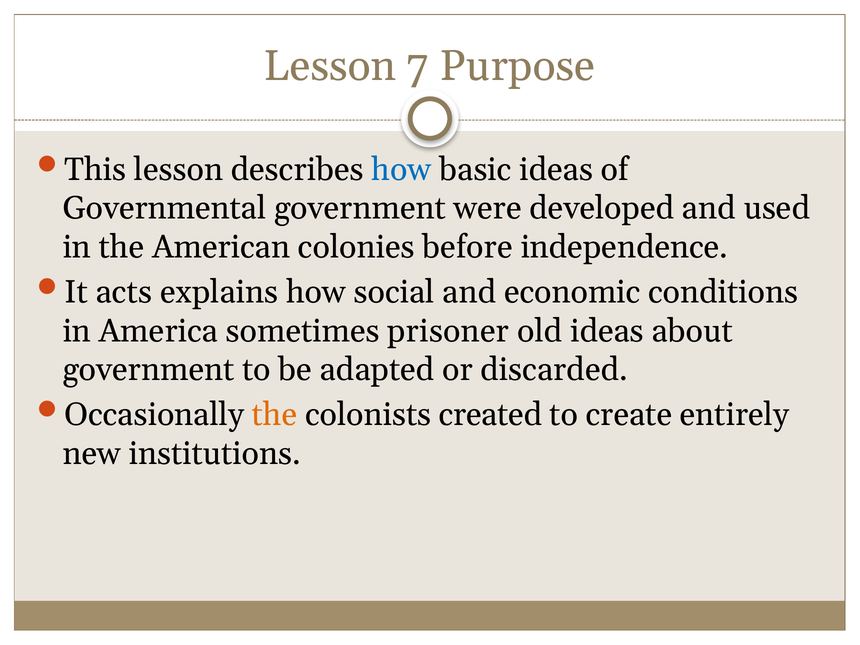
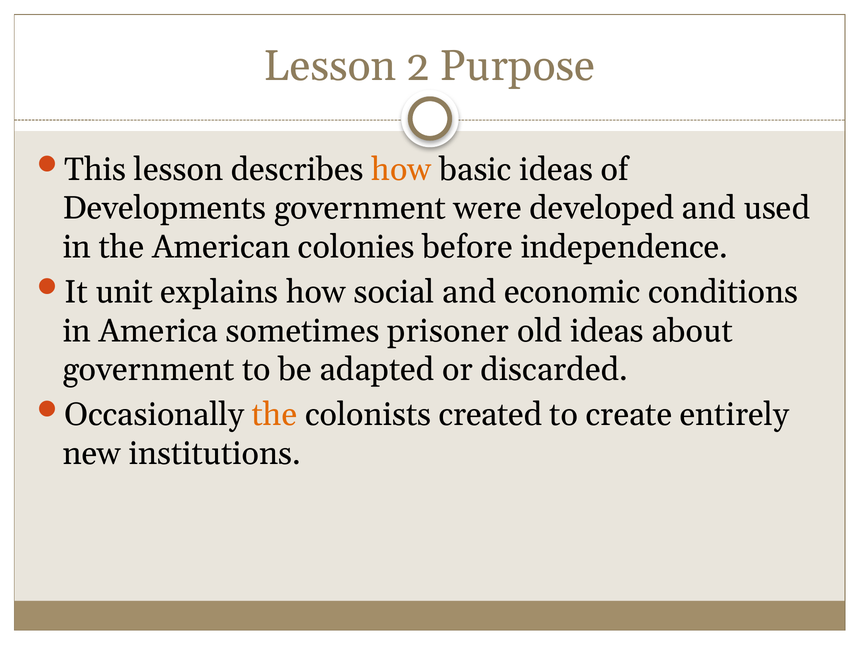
7: 7 -> 2
how at (401, 169) colour: blue -> orange
Governmental: Governmental -> Developments
acts: acts -> unit
